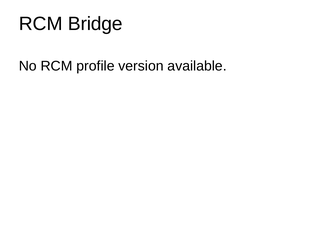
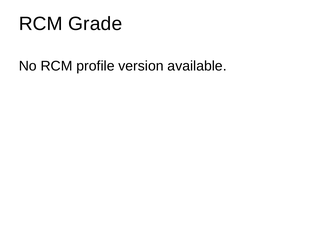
Bridge: Bridge -> Grade
